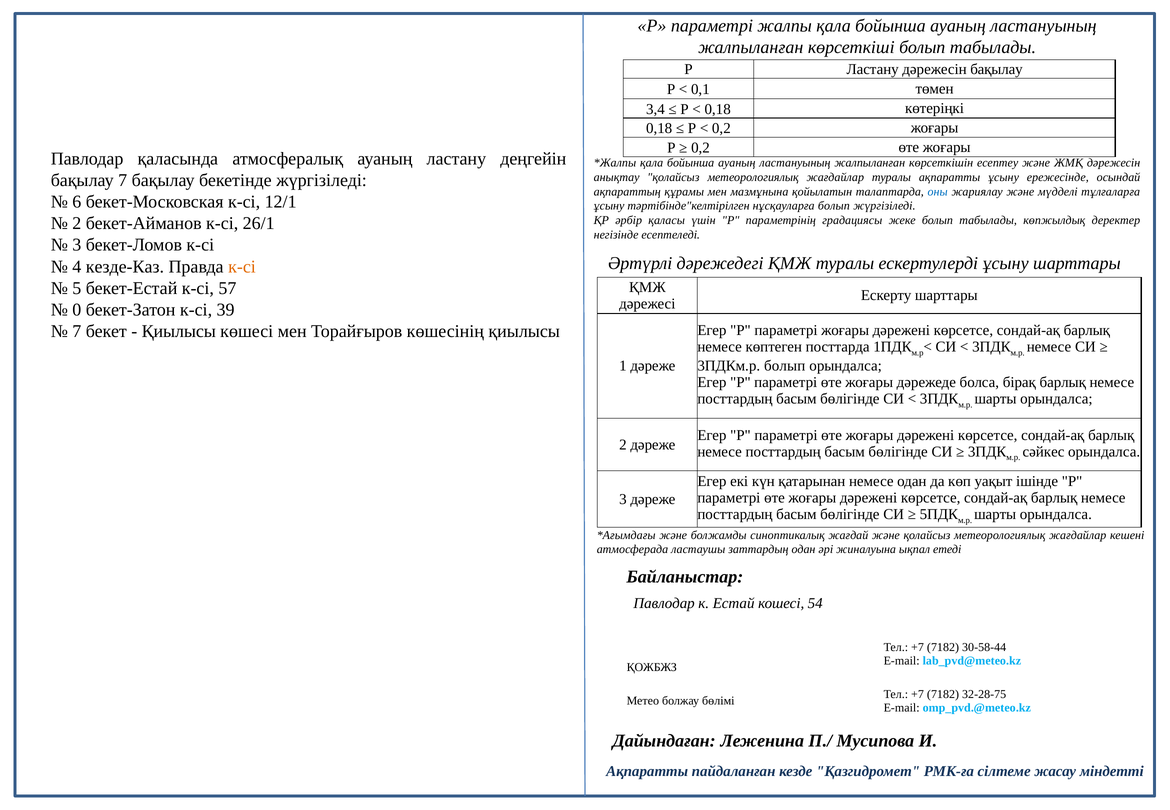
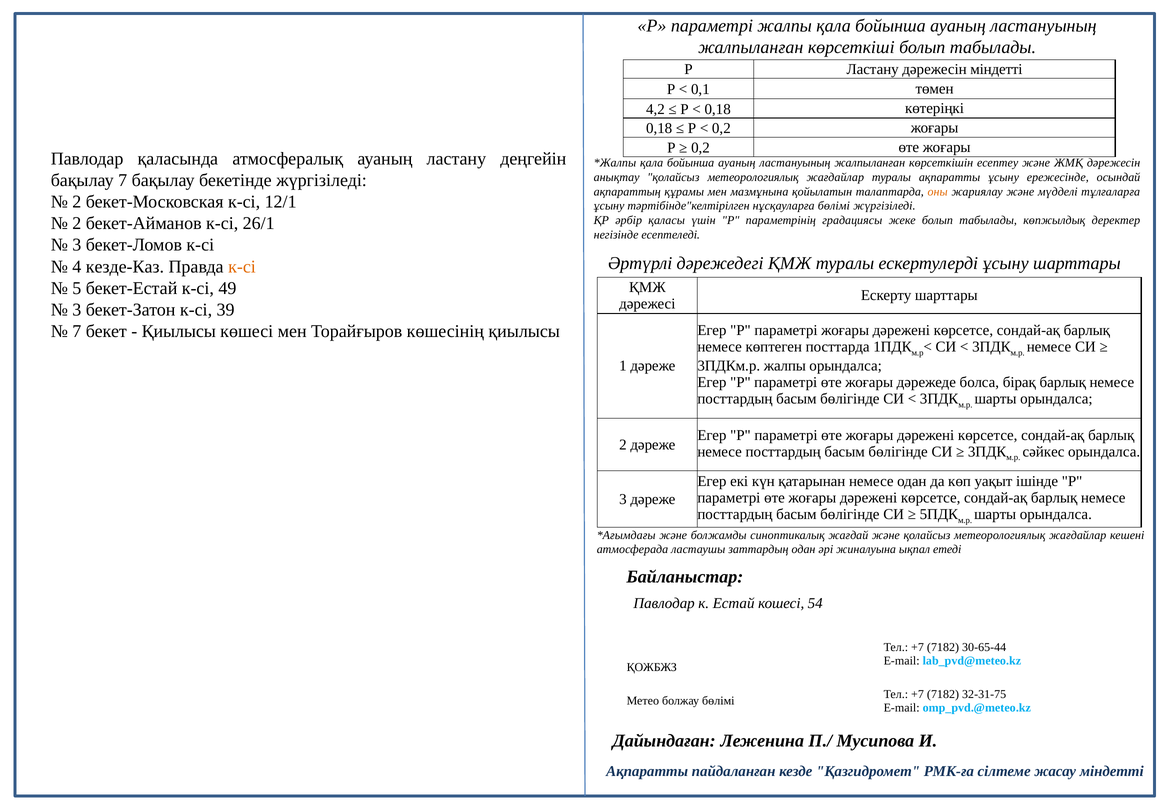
дәрежесін бақылау: бақылау -> міндетті
3,4: 3,4 -> 4,2
оны colour: blue -> orange
6 at (77, 202): 6 -> 2
нұсқауларға болып: болып -> бөлімі
57: 57 -> 49
0 at (77, 310): 0 -> 3
3ПДКм.р болып: болып -> жалпы
30-58-44: 30-58-44 -> 30-65-44
32-28-75: 32-28-75 -> 32-31-75
